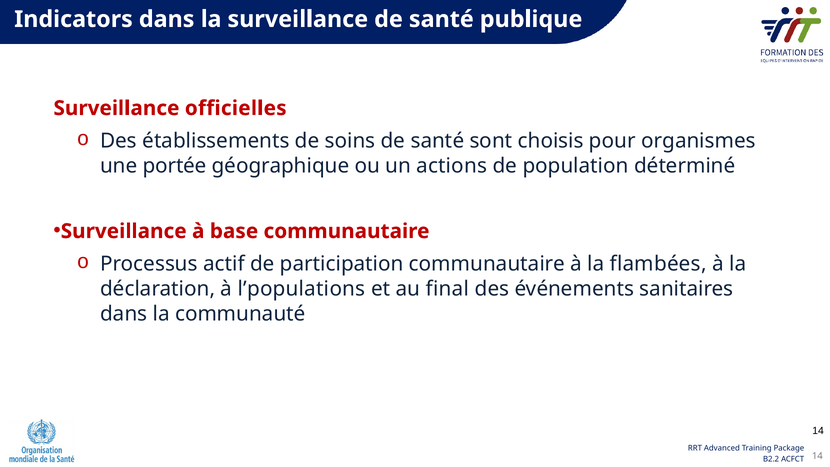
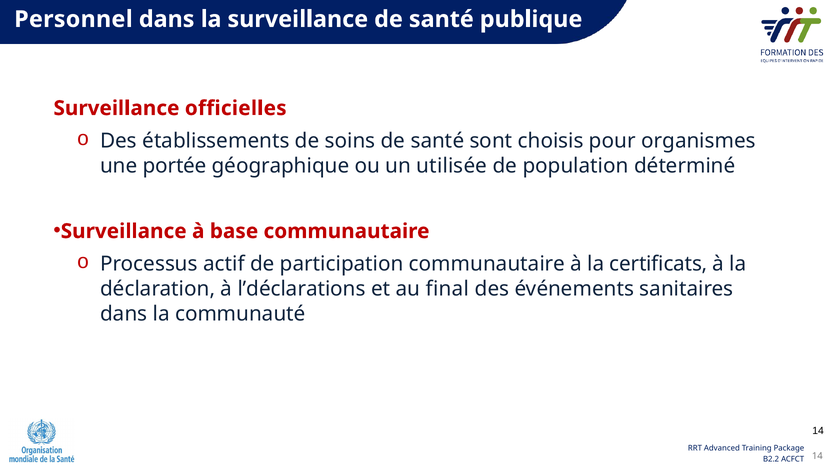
Indicators: Indicators -> Personnel
actions: actions -> utilisée
flambées: flambées -> certificats
l’populations: l’populations -> l’déclarations
